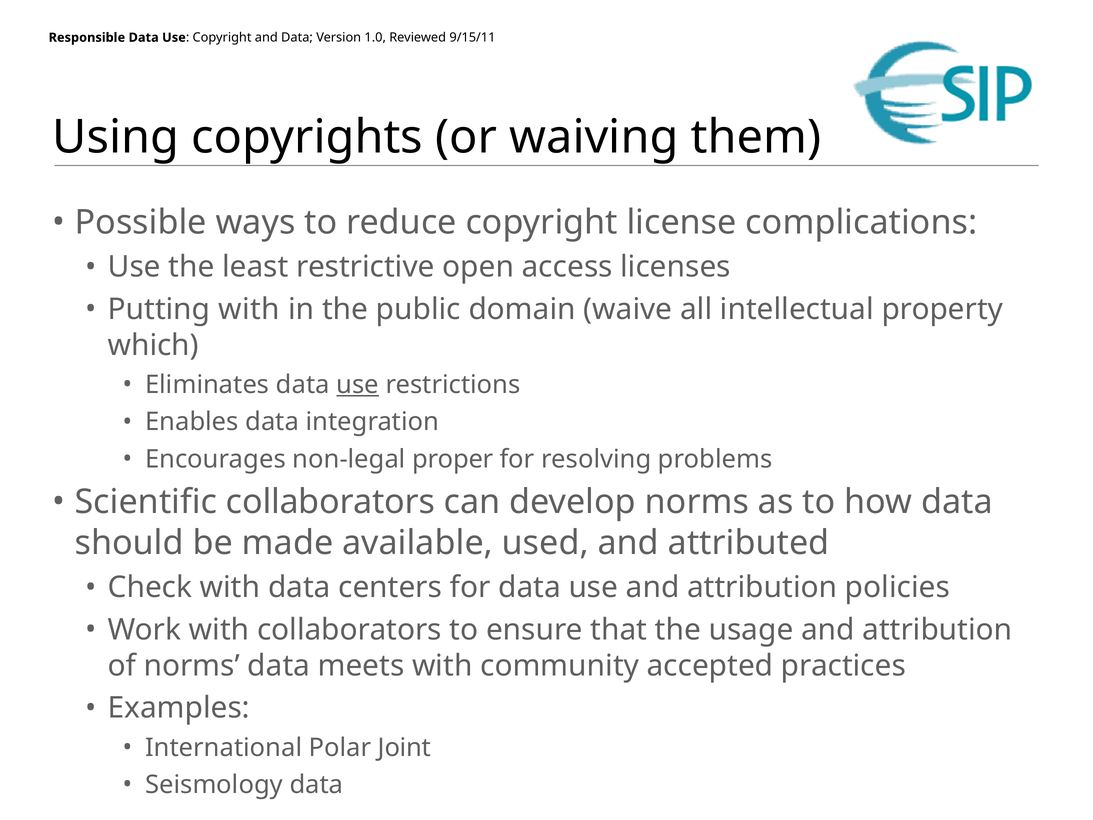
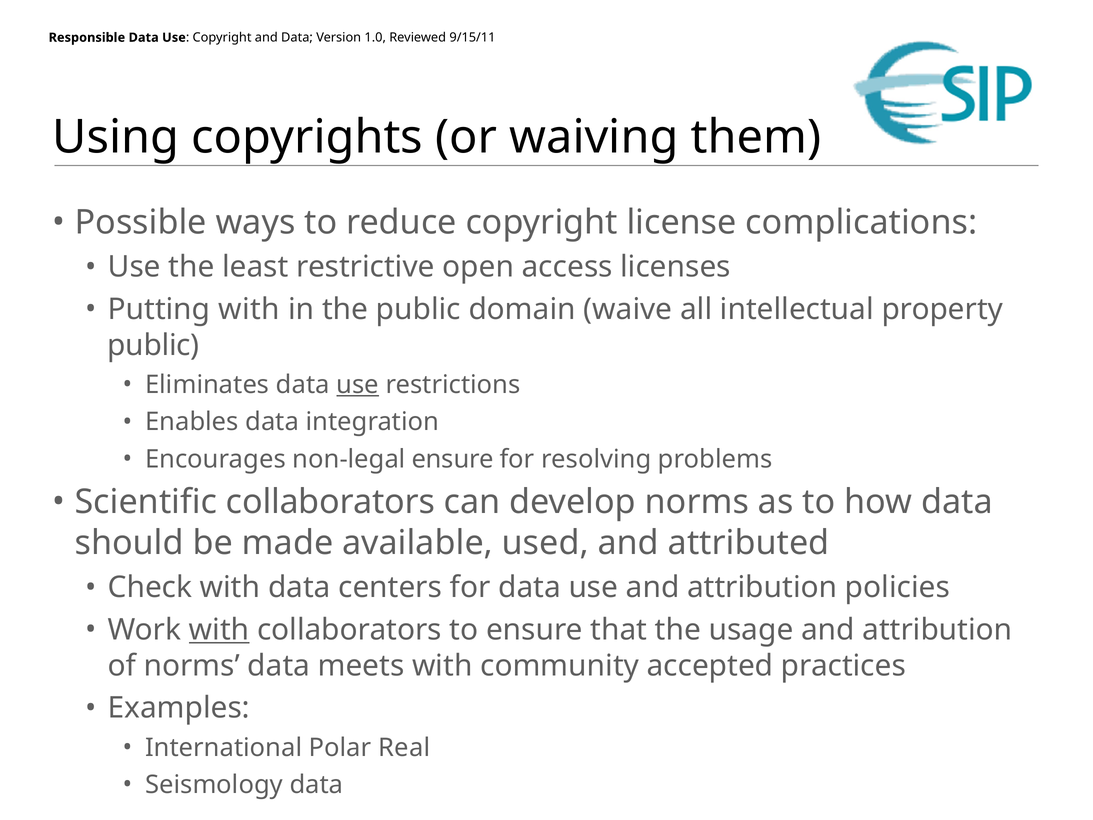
which at (153, 345): which -> public
non-legal proper: proper -> ensure
with at (219, 630) underline: none -> present
Joint: Joint -> Real
